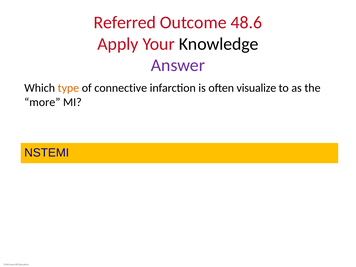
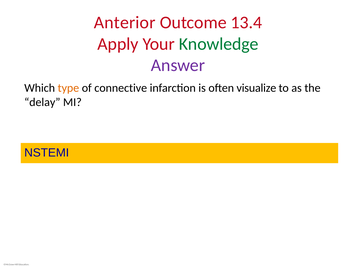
Referred: Referred -> Anterior
48.6: 48.6 -> 13.4
Knowledge colour: black -> green
more: more -> delay
